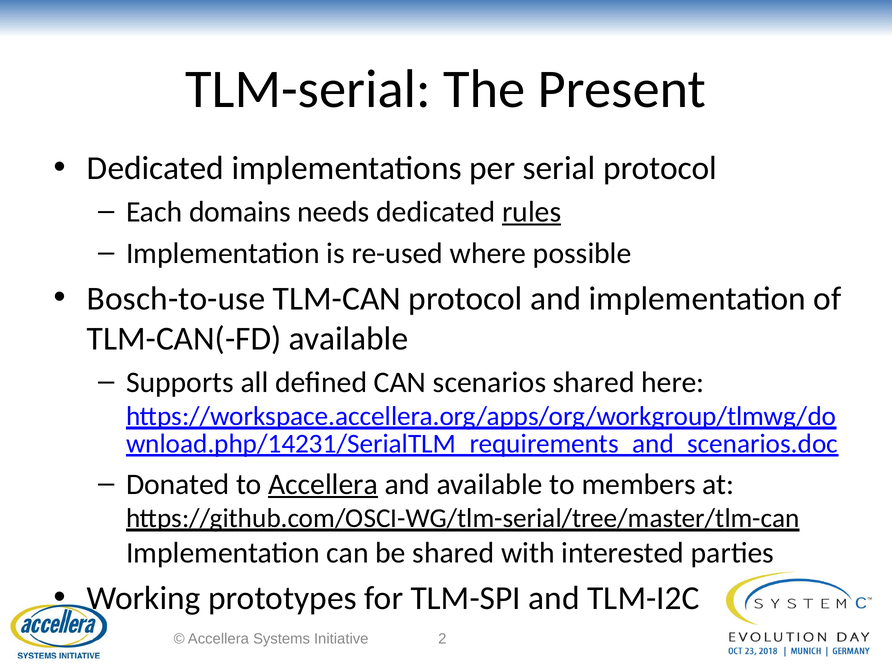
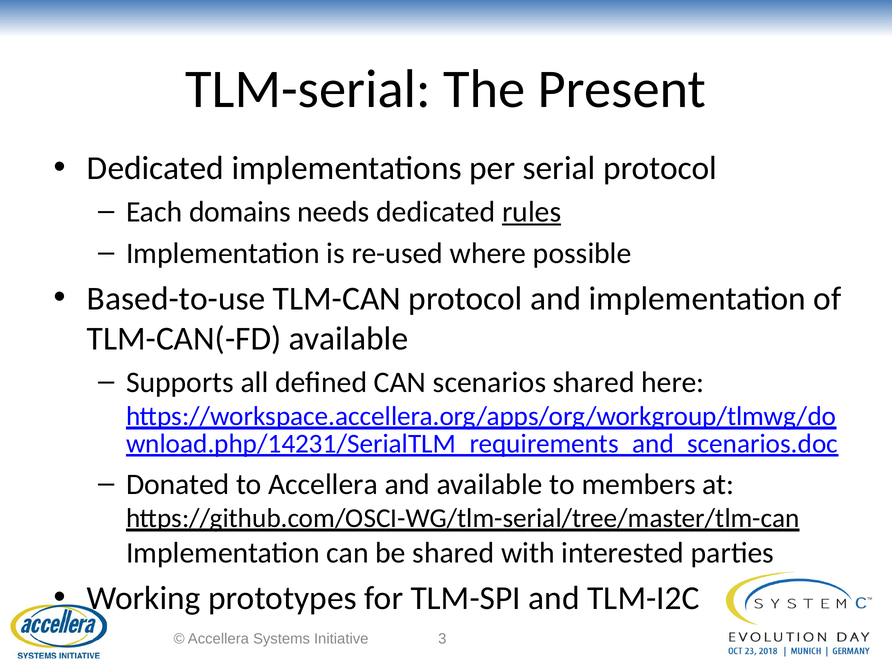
Bosch-to-use: Bosch-to-use -> Based-to-use
Accellera at (323, 484) underline: present -> none
2: 2 -> 3
